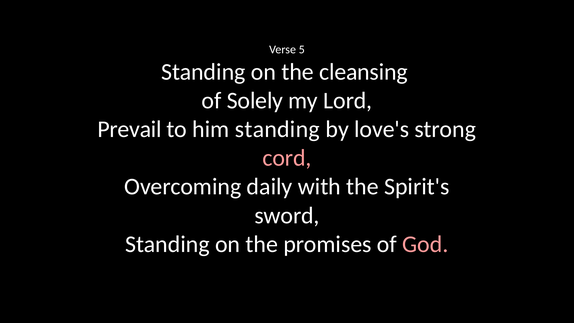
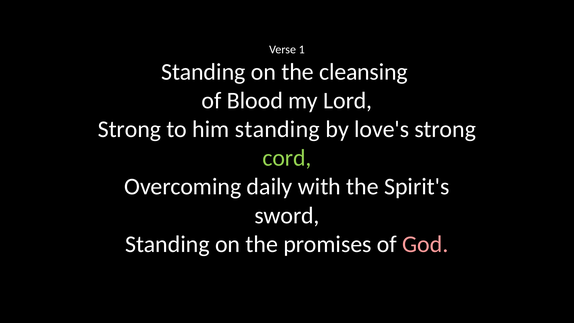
5: 5 -> 1
Solely: Solely -> Blood
Prevail at (130, 129): Prevail -> Strong
cord colour: pink -> light green
